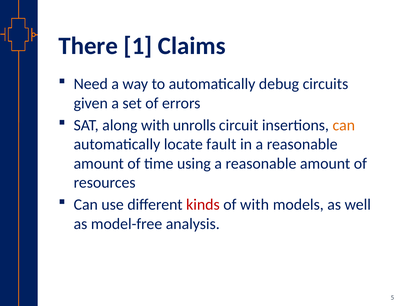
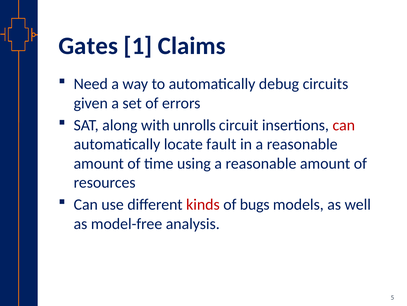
There: There -> Gates
can at (344, 125) colour: orange -> red
of with: with -> bugs
